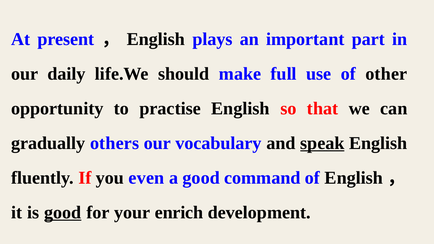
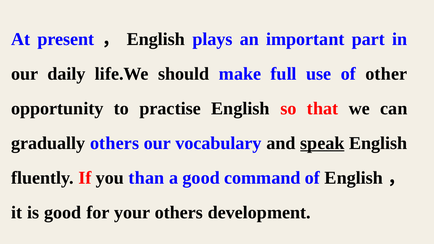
even: even -> than
good at (63, 213) underline: present -> none
your enrich: enrich -> others
